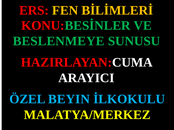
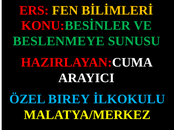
BEYIN: BEYIN -> BIREY
